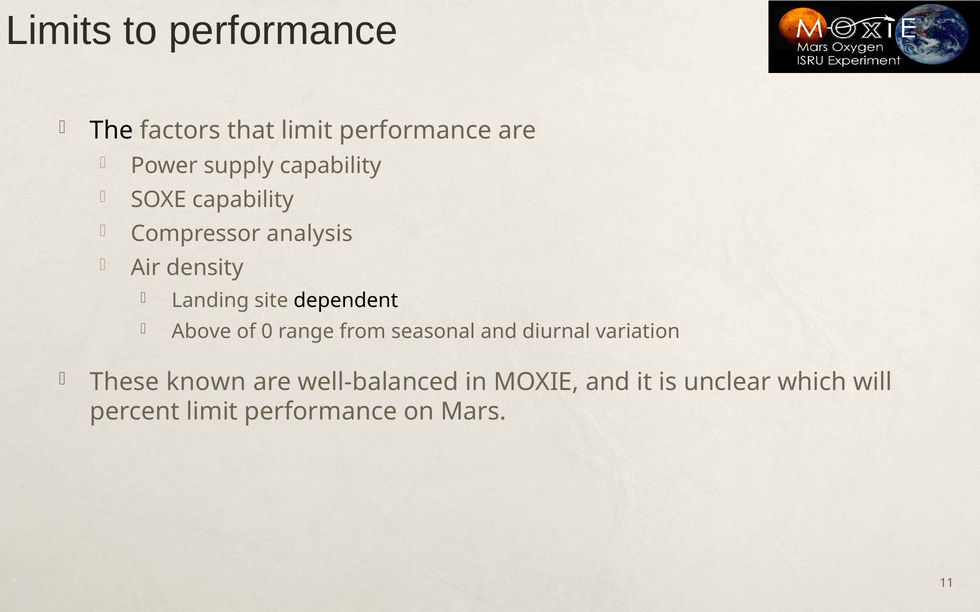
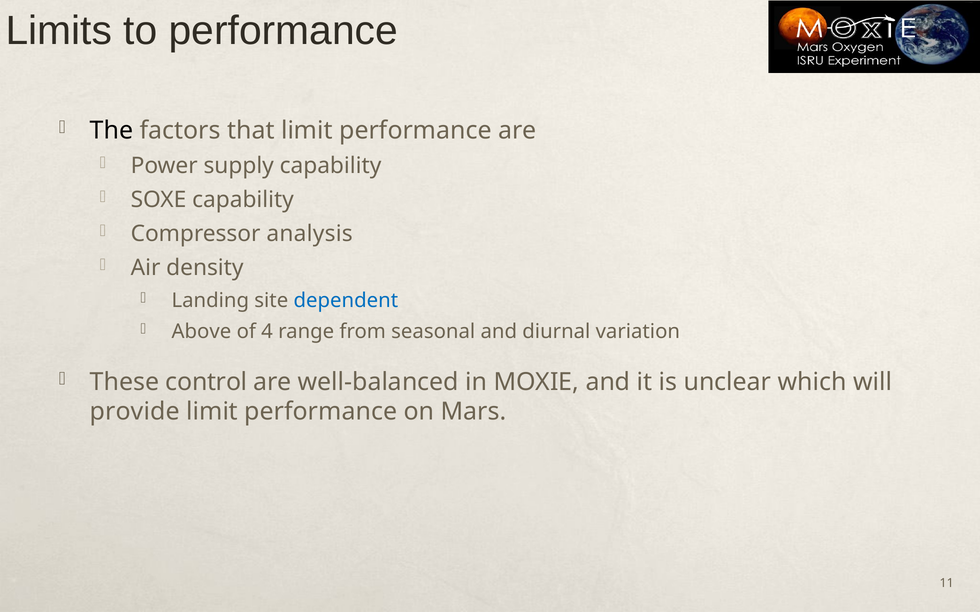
dependent colour: black -> blue
0: 0 -> 4
known: known -> control
percent: percent -> provide
